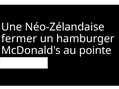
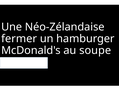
pointe: pointe -> soupe
